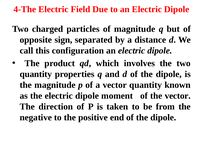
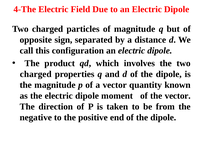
quantity at (36, 74): quantity -> charged
